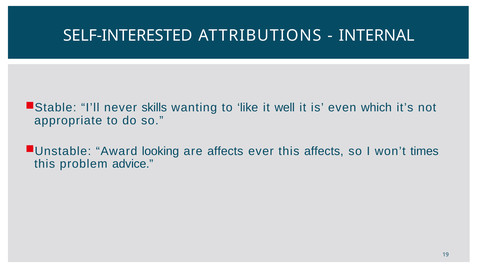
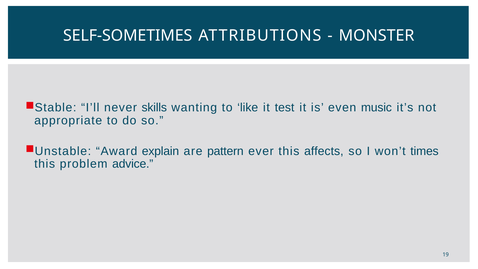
SELF-INTERESTED: SELF-INTERESTED -> SELF-SOMETIMES
INTERNAL: INTERNAL -> MONSTER
well: well -> test
which: which -> music
looking: looking -> explain
are affects: affects -> pattern
